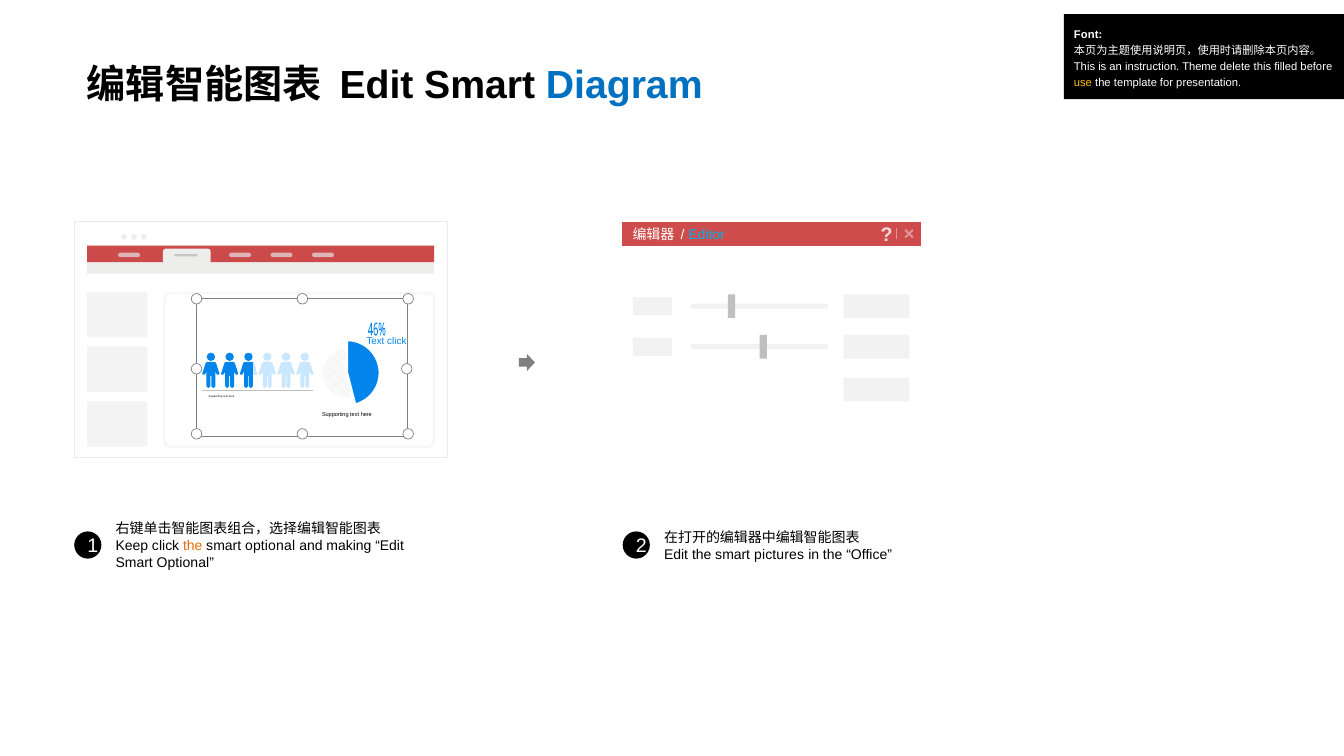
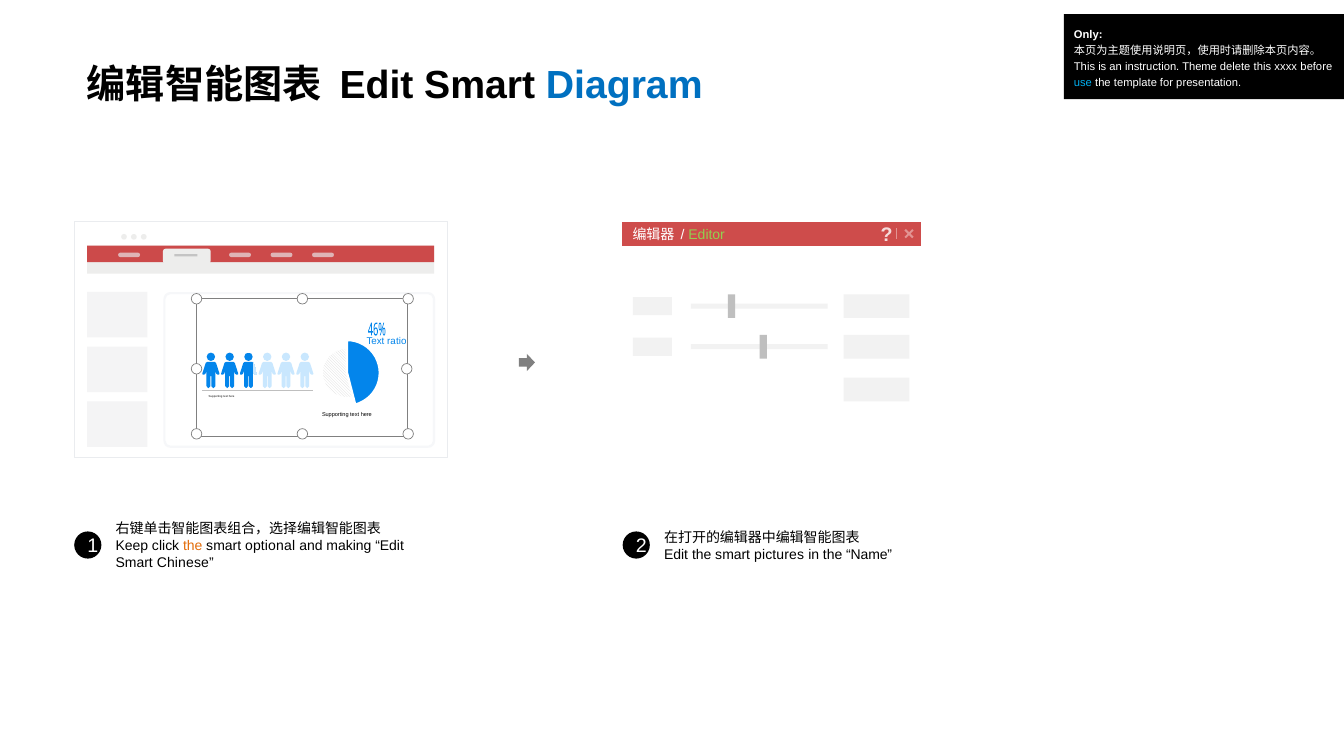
Font: Font -> Only
filled: filled -> xxxx
use colour: yellow -> light blue
Editor colour: light blue -> light green
Text click: click -> ratio
Office: Office -> Name
Optional at (185, 563): Optional -> Chinese
